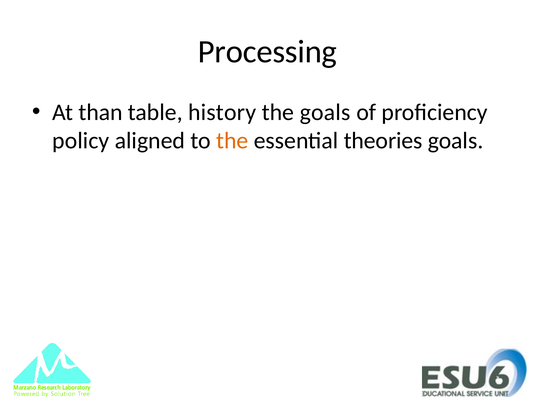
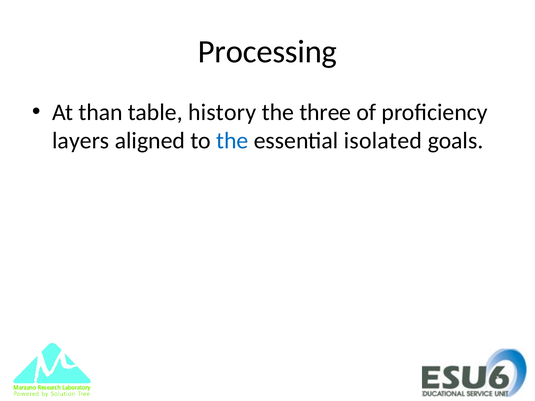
the goals: goals -> three
policy: policy -> layers
the at (232, 141) colour: orange -> blue
theories: theories -> isolated
